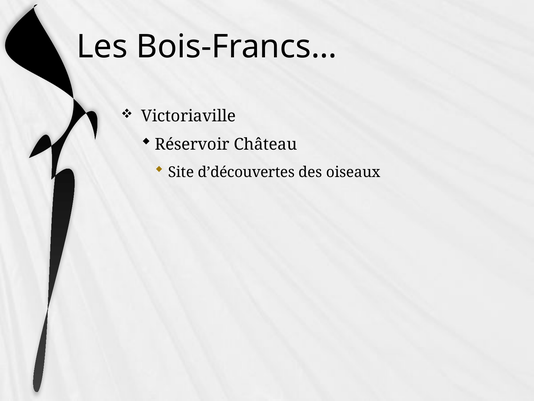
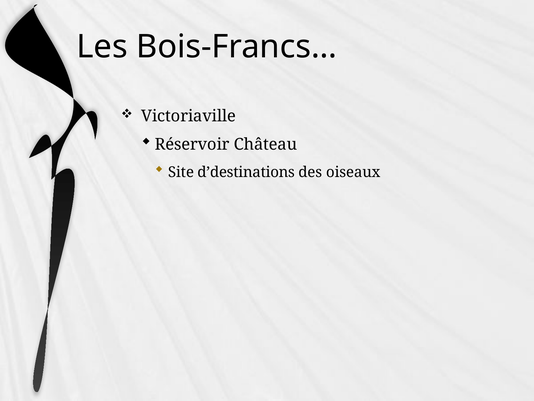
d’découvertes: d’découvertes -> d’destinations
